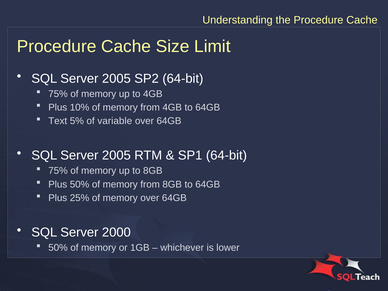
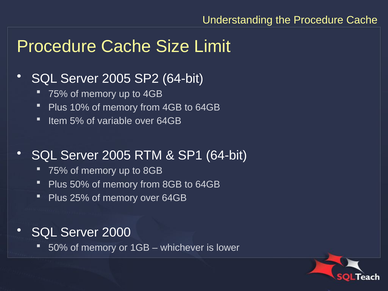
Text: Text -> Item
